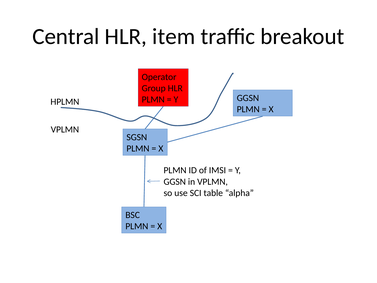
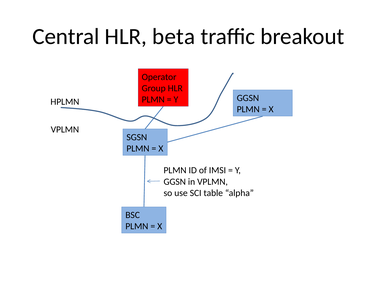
item: item -> beta
